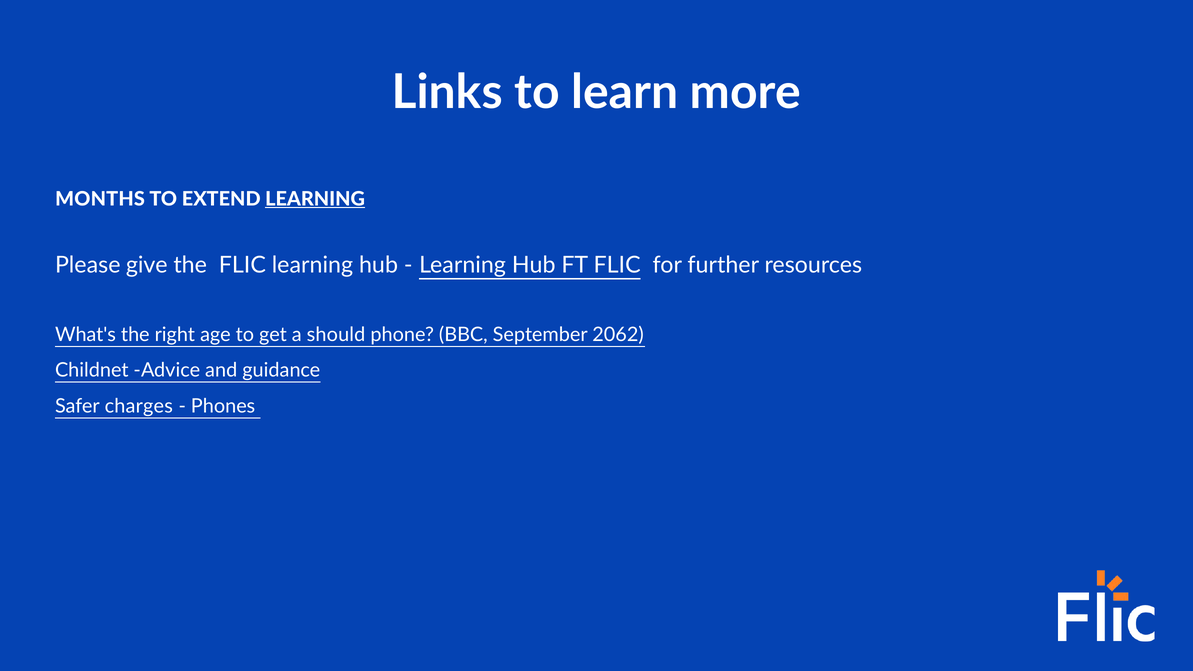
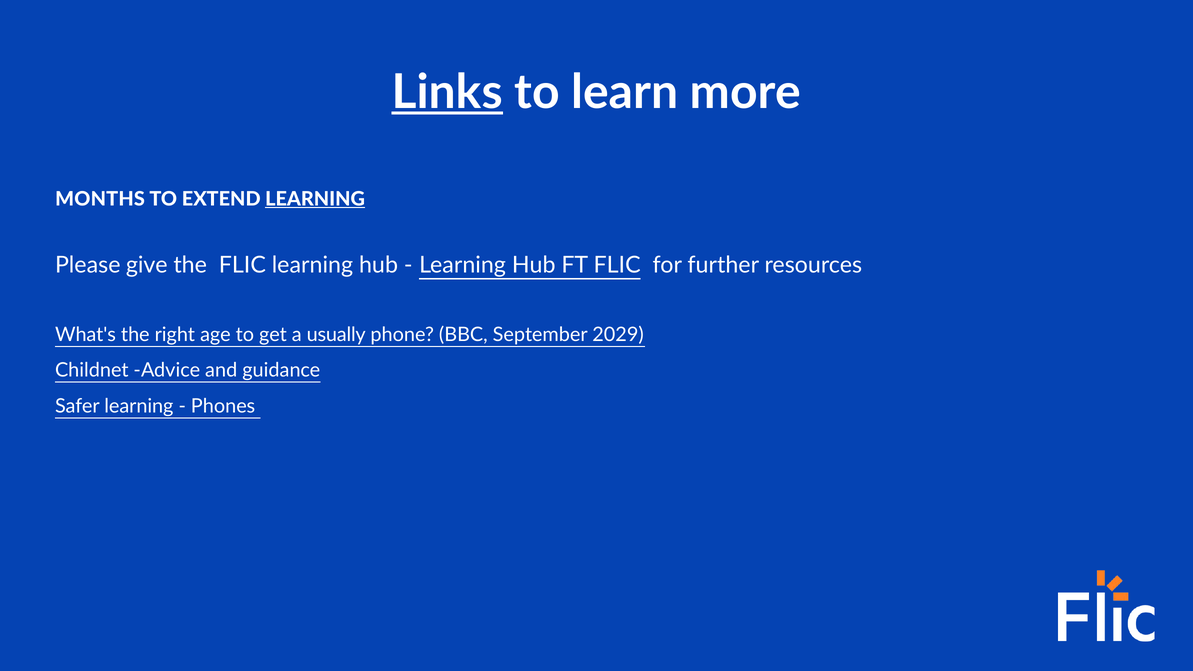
Links underline: none -> present
should: should -> usually
2062: 2062 -> 2029
Safer charges: charges -> learning
